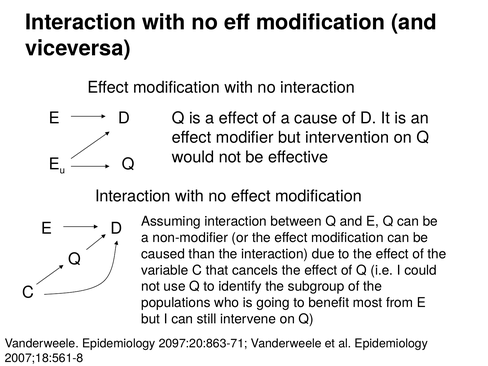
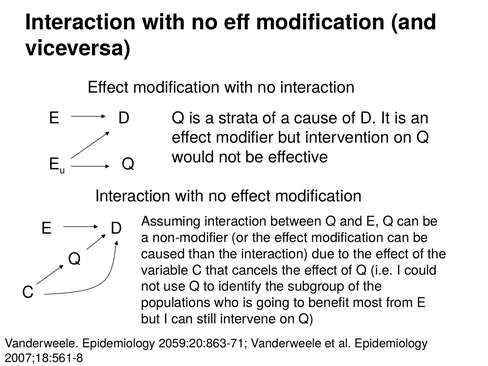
a effect: effect -> strata
2097:20:863-71: 2097:20:863-71 -> 2059:20:863-71
